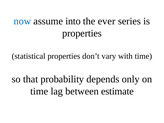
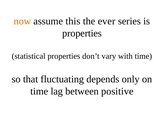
now colour: blue -> orange
into: into -> this
probability: probability -> fluctuating
estimate: estimate -> positive
